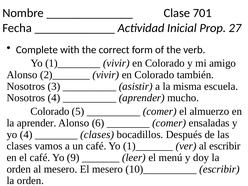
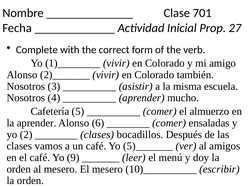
Colorado at (50, 111): Colorado -> Cafetería
yo 4: 4 -> 2
1)_______: 1)_______ -> 5)_______
al escribir: escribir -> amigos
